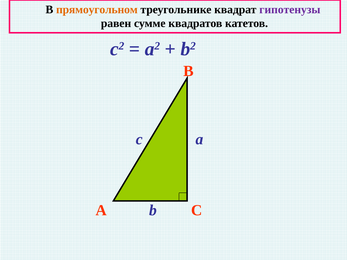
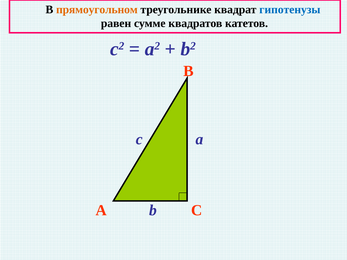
гипотенузы colour: purple -> blue
